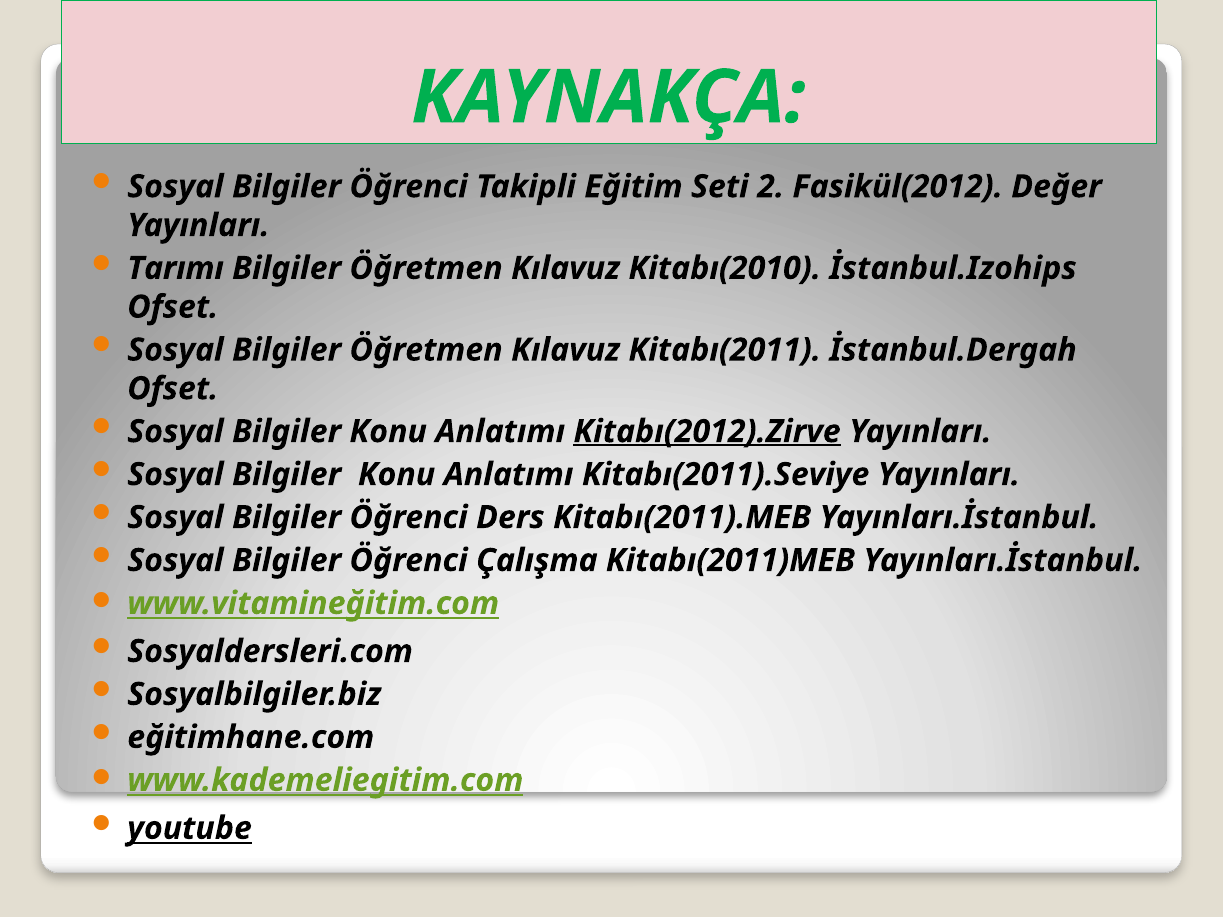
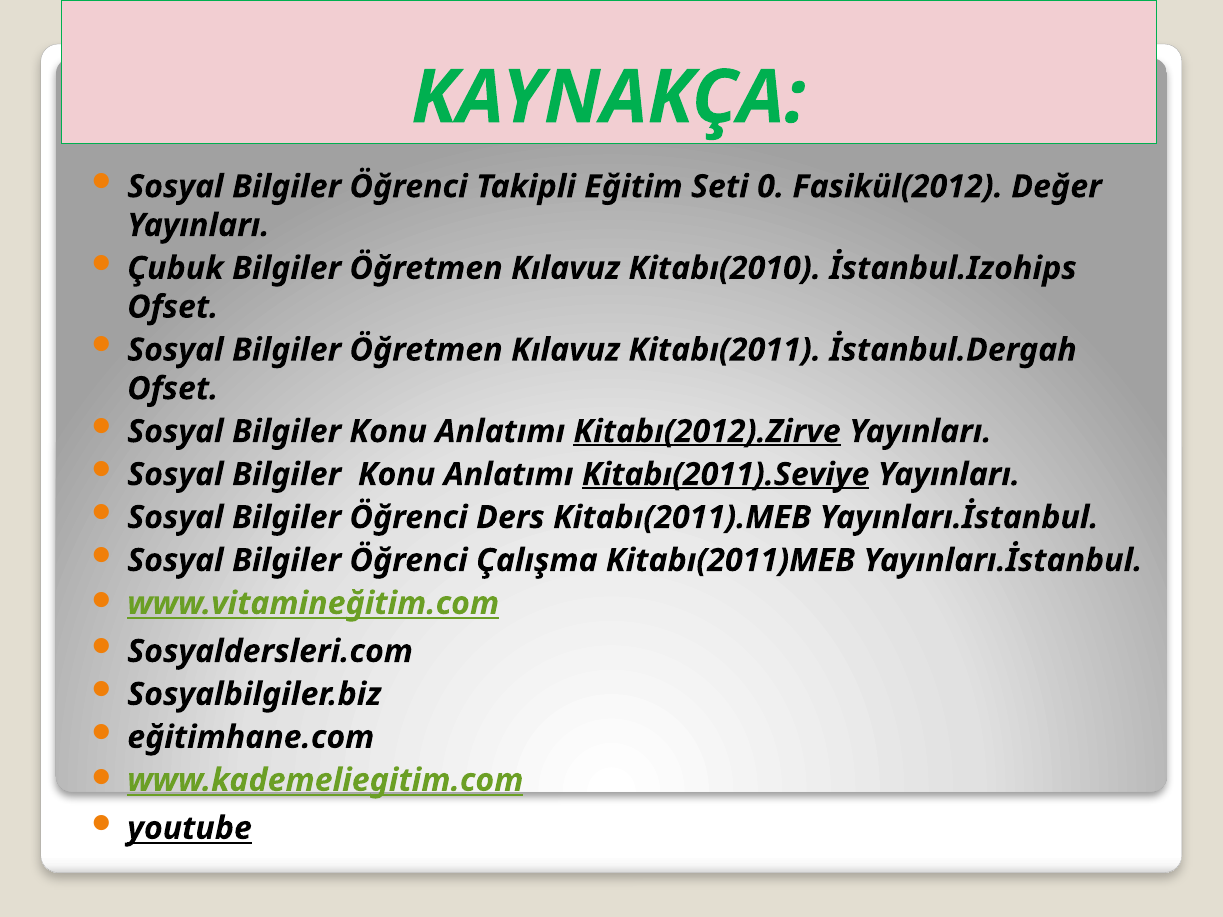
2: 2 -> 0
Tarımı: Tarımı -> Çubuk
Kitabı(2011).Seviye underline: none -> present
